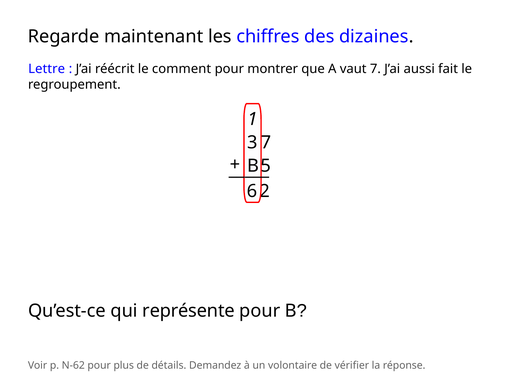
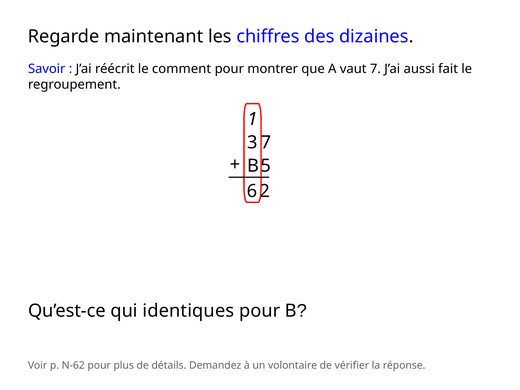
Lettre: Lettre -> Savoir
représente: représente -> identiques
